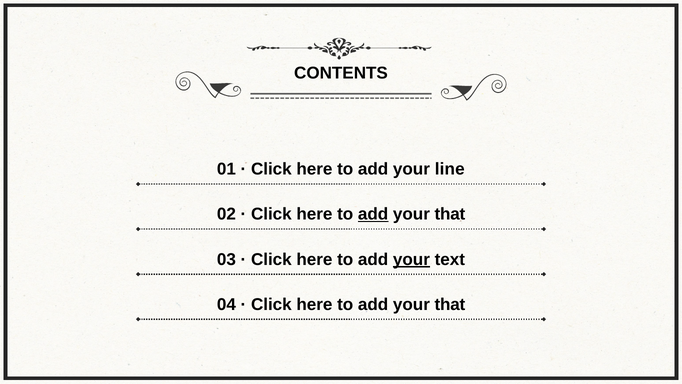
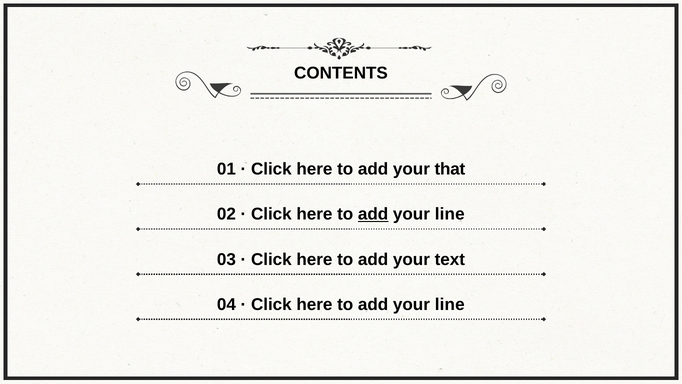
line: line -> that
that at (450, 214): that -> line
your at (411, 259) underline: present -> none
that at (450, 304): that -> line
